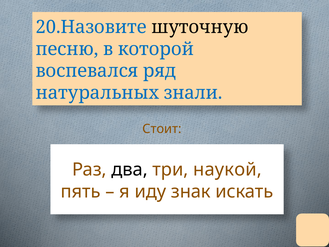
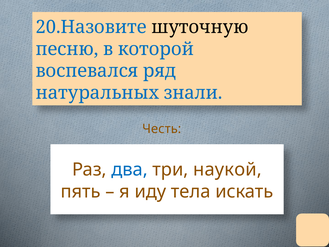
Стоит: Стоит -> Честь
два colour: black -> blue
знак: знак -> тела
